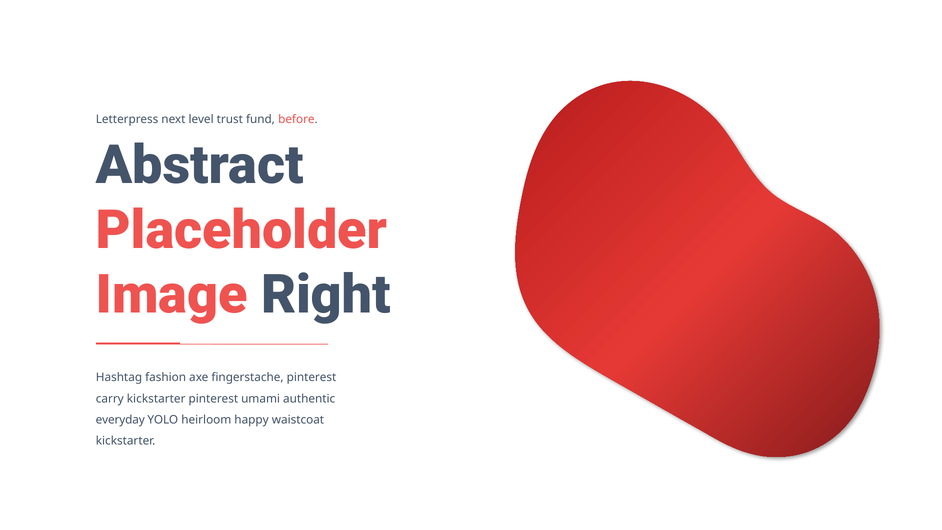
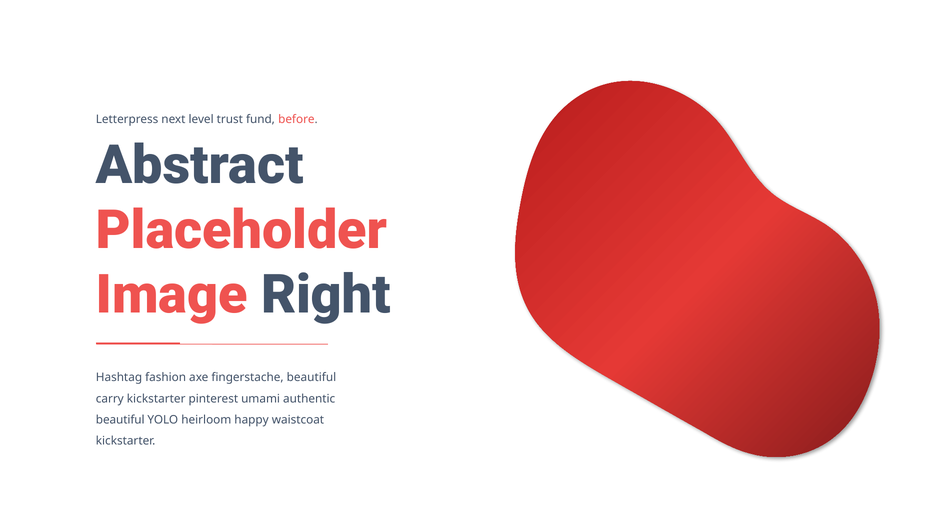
fingerstache pinterest: pinterest -> beautiful
everyday at (120, 420): everyday -> beautiful
